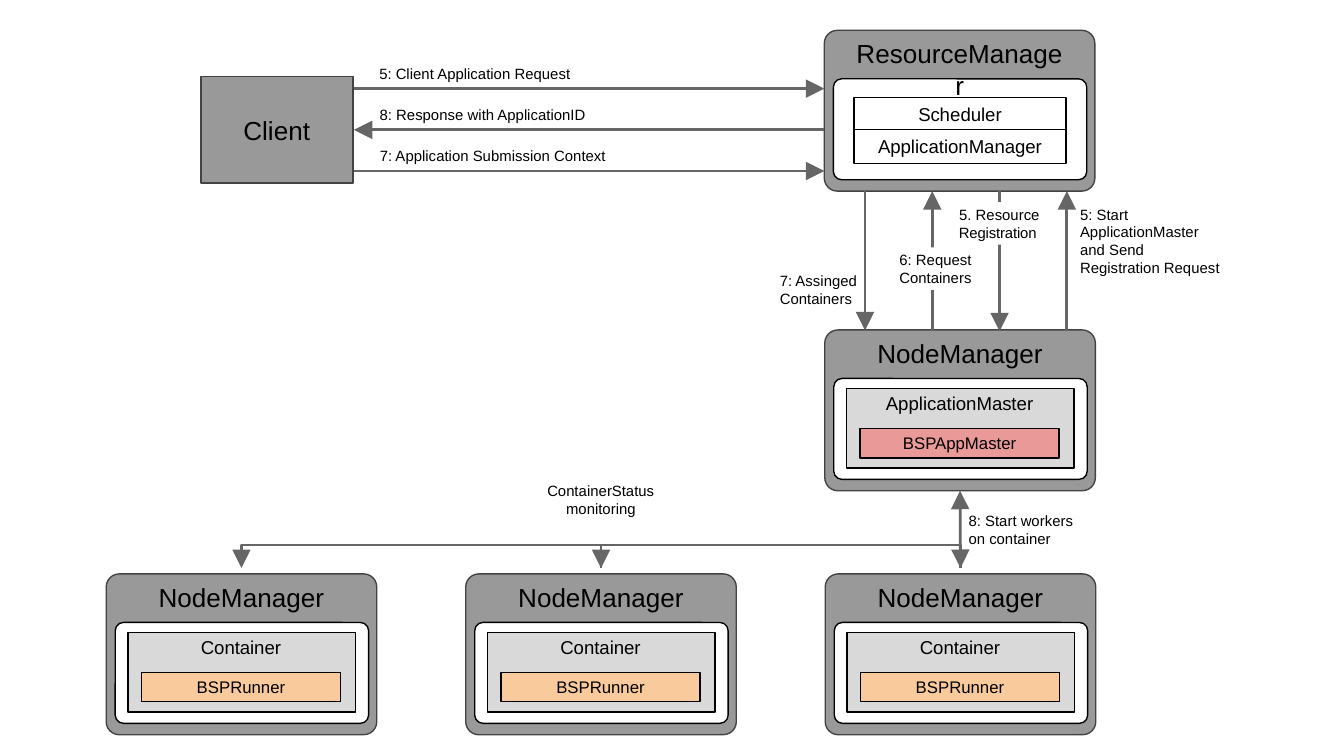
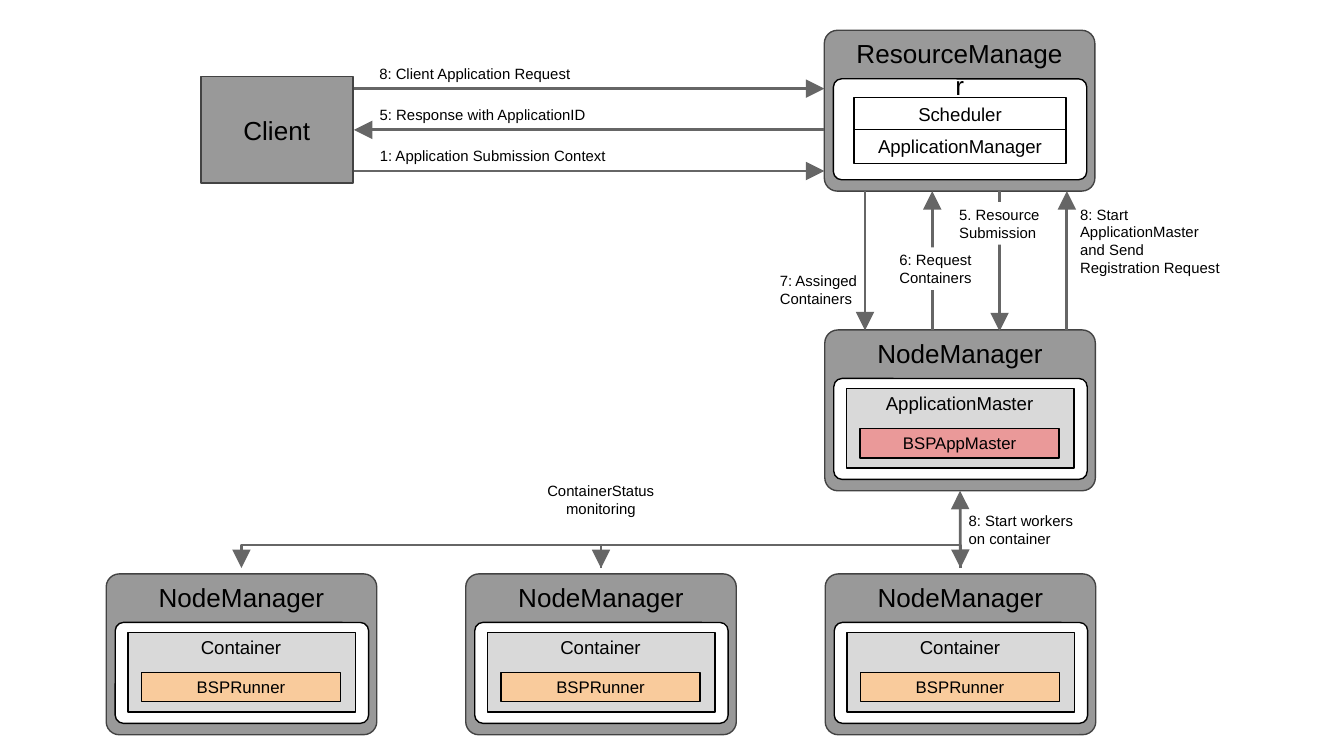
5 at (386, 74): 5 -> 8
8 at (386, 115): 8 -> 5
7 at (386, 156): 7 -> 1
5 at (1086, 215): 5 -> 8
Registration at (998, 233): Registration -> Submission
